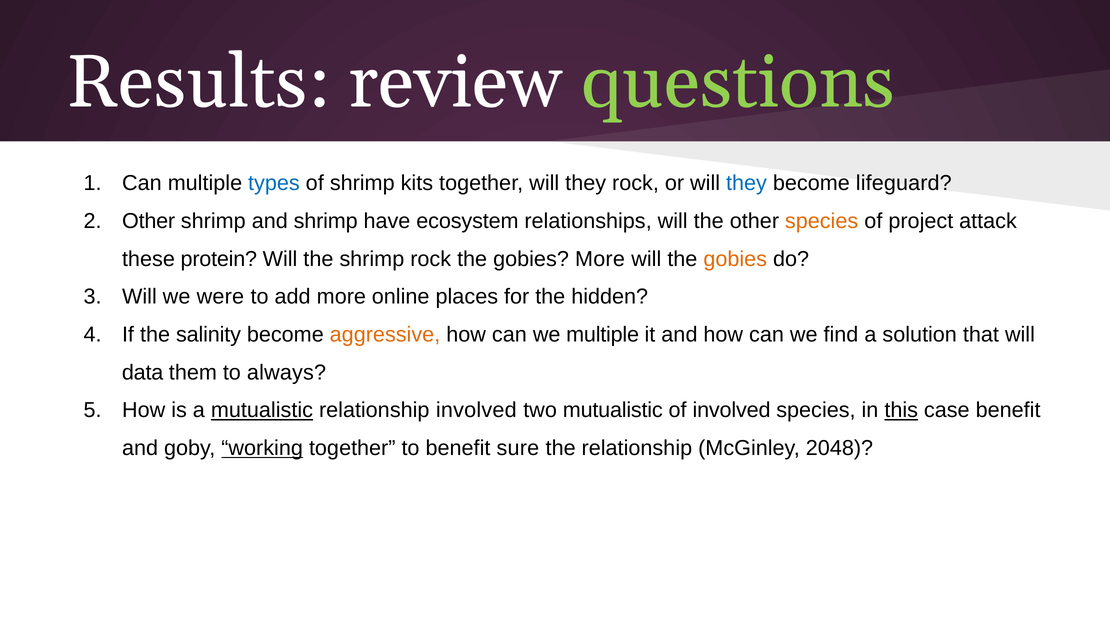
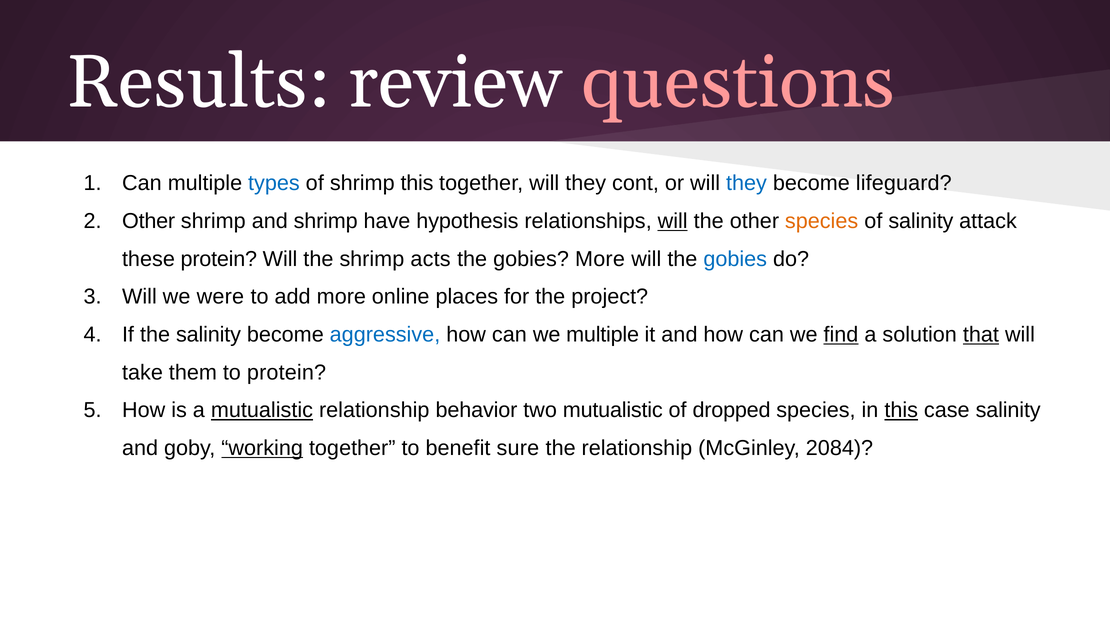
questions colour: light green -> pink
shrimp kits: kits -> this
they rock: rock -> cont
ecosystem: ecosystem -> hypothesis
will at (673, 221) underline: none -> present
of project: project -> salinity
shrimp rock: rock -> acts
gobies at (735, 259) colour: orange -> blue
hidden: hidden -> project
aggressive colour: orange -> blue
find underline: none -> present
that underline: none -> present
data: data -> take
to always: always -> protein
relationship involved: involved -> behavior
of involved: involved -> dropped
case benefit: benefit -> salinity
2048: 2048 -> 2084
